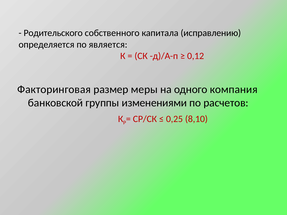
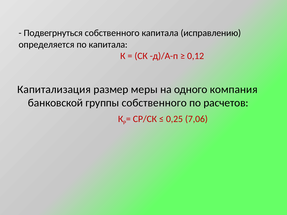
Родительского: Родительского -> Подвегрнуться
по является: является -> капитала
Факторинговая: Факторинговая -> Капитализация
группы изменениями: изменениями -> собственного
8,10: 8,10 -> 7,06
